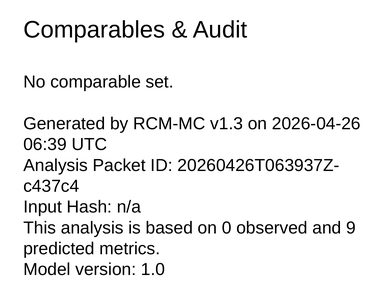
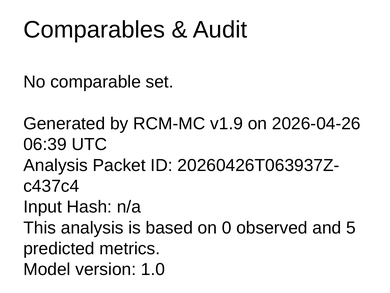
v1.3: v1.3 -> v1.9
9: 9 -> 5
